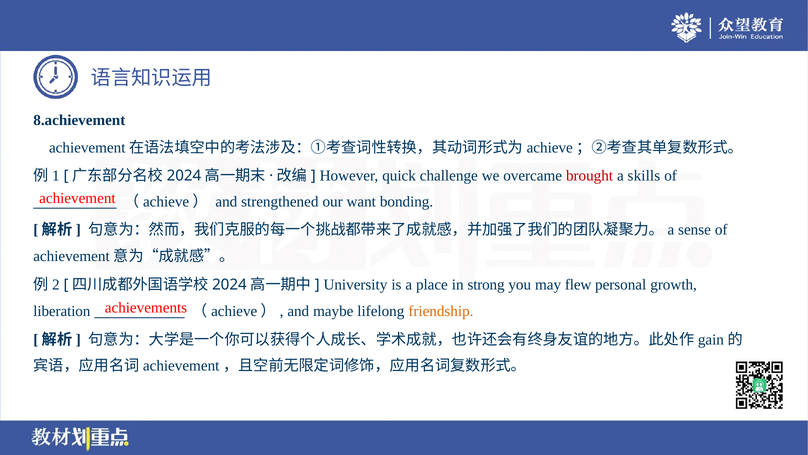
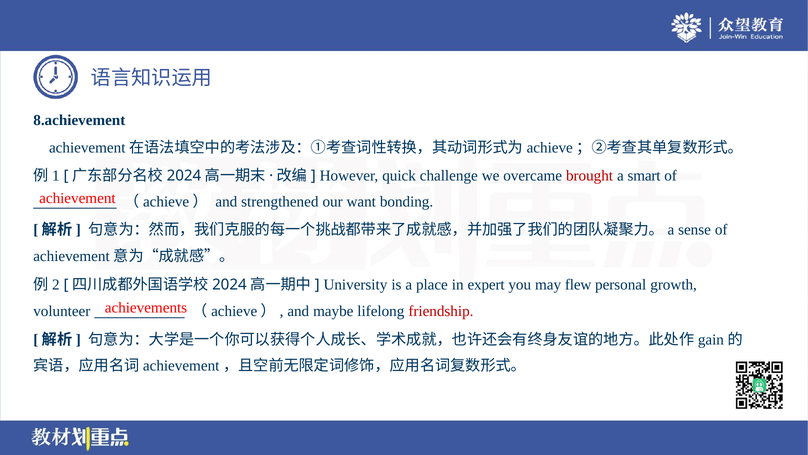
skills: skills -> smart
strong: strong -> expert
liberation: liberation -> volunteer
friendship colour: orange -> red
